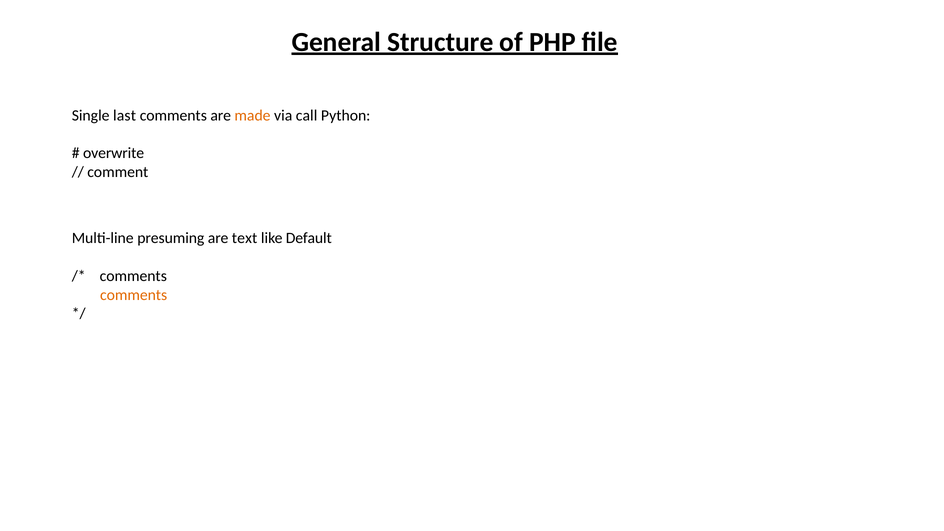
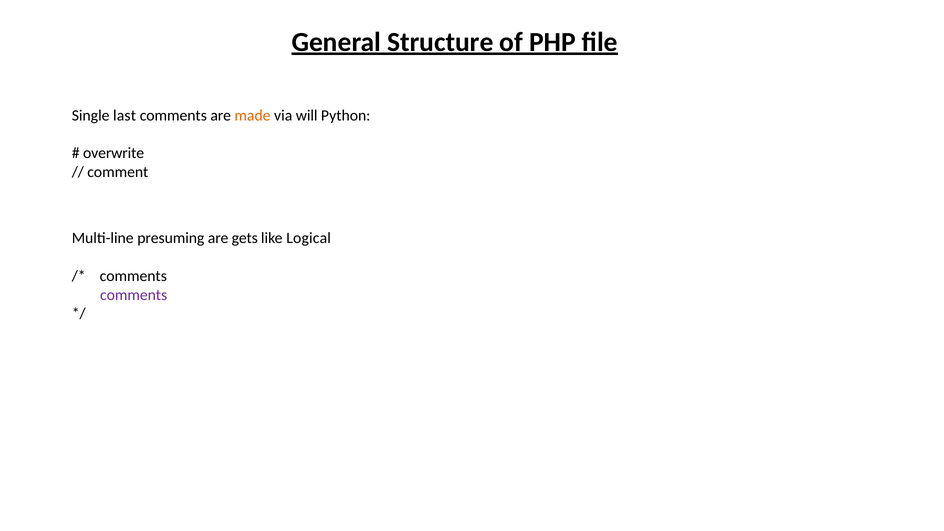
call: call -> will
text: text -> gets
Default: Default -> Logical
comments at (134, 295) colour: orange -> purple
